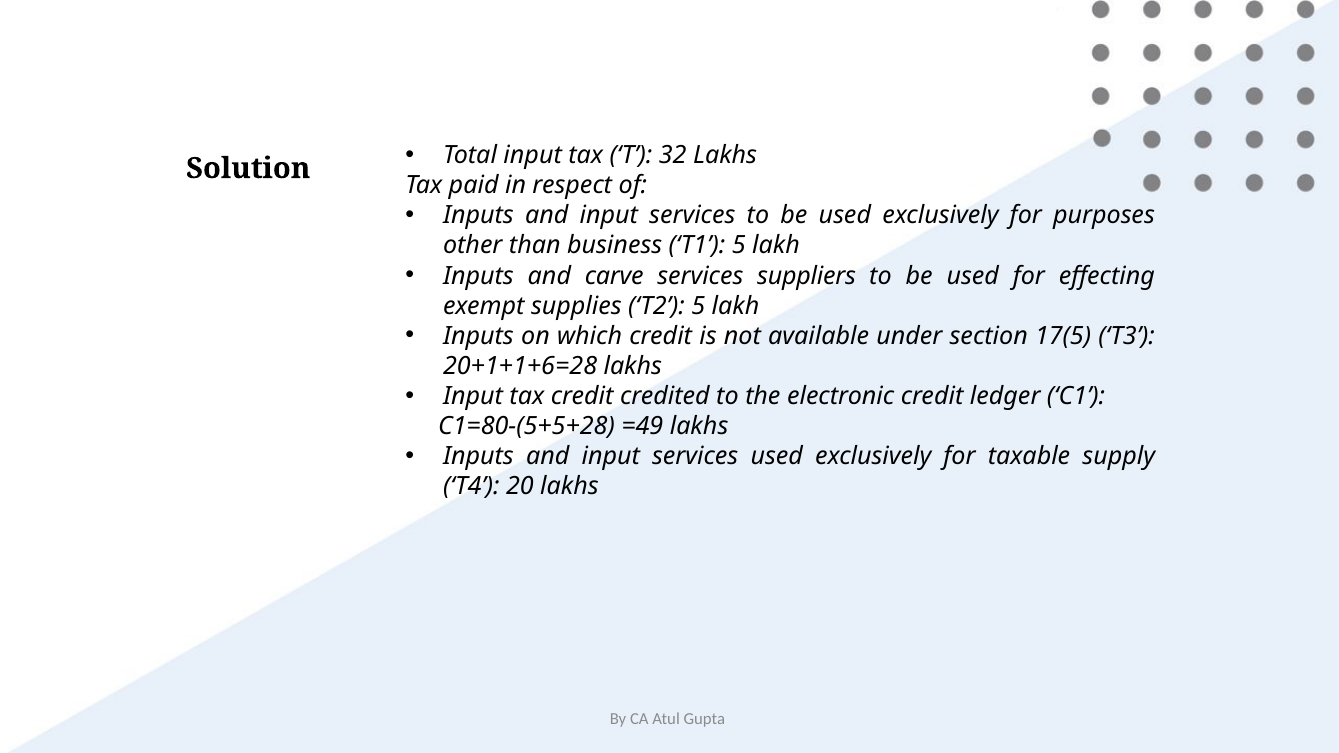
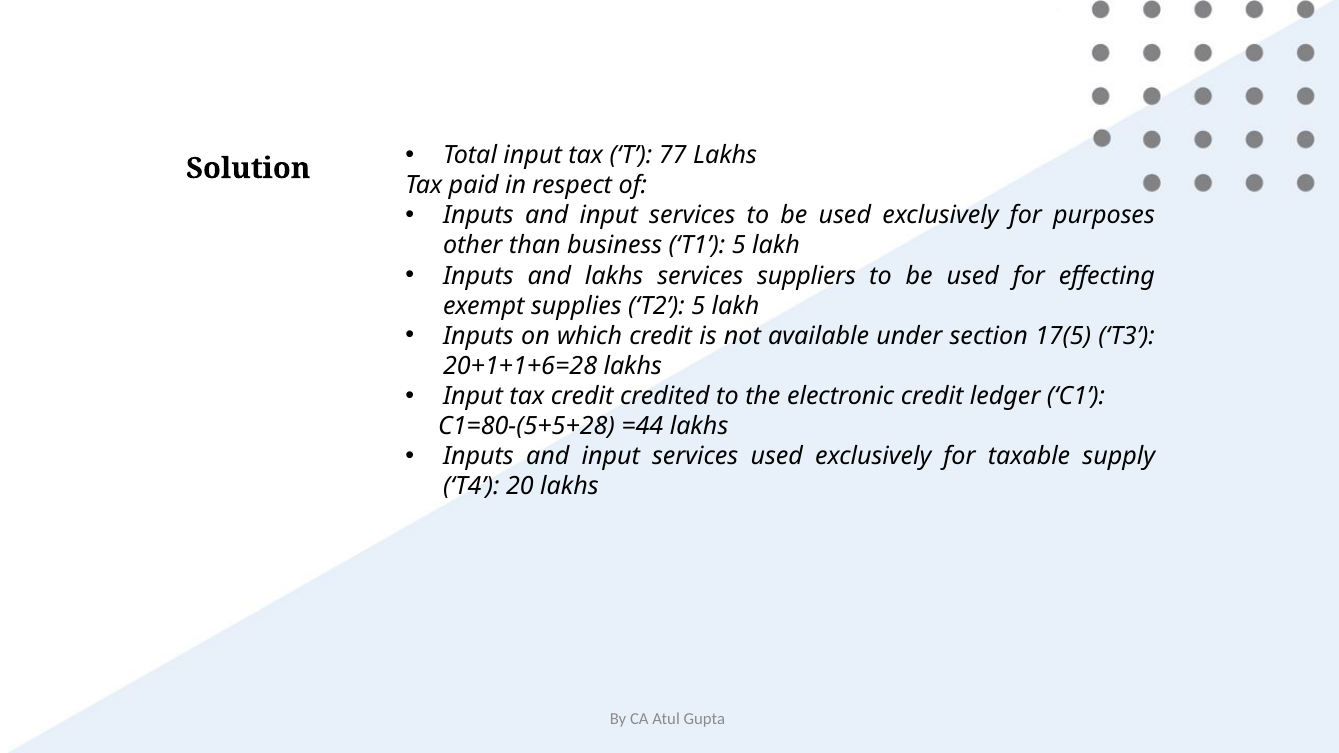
32: 32 -> 77
and carve: carve -> lakhs
=49: =49 -> =44
